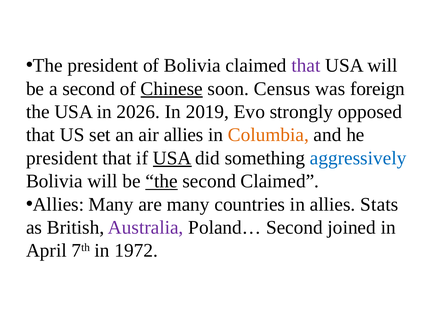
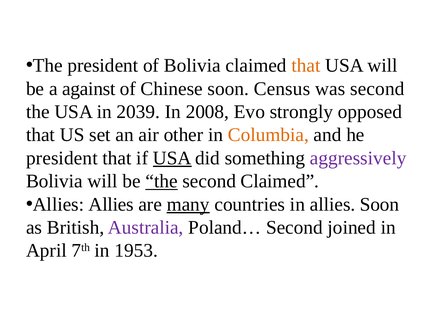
that at (306, 66) colour: purple -> orange
a second: second -> against
Chinese underline: present -> none
was foreign: foreign -> second
2026: 2026 -> 2039
2019: 2019 -> 2008
air allies: allies -> other
aggressively colour: blue -> purple
Allies Many: Many -> Allies
many at (188, 205) underline: none -> present
allies Stats: Stats -> Soon
1972: 1972 -> 1953
